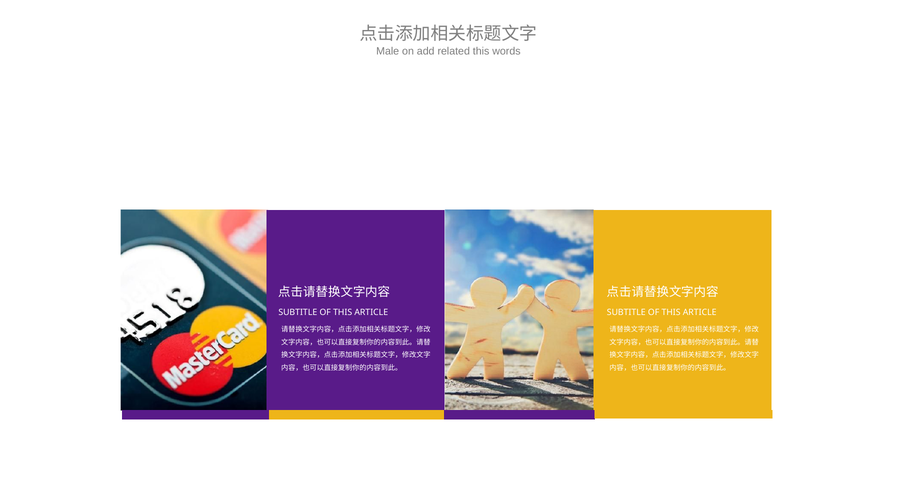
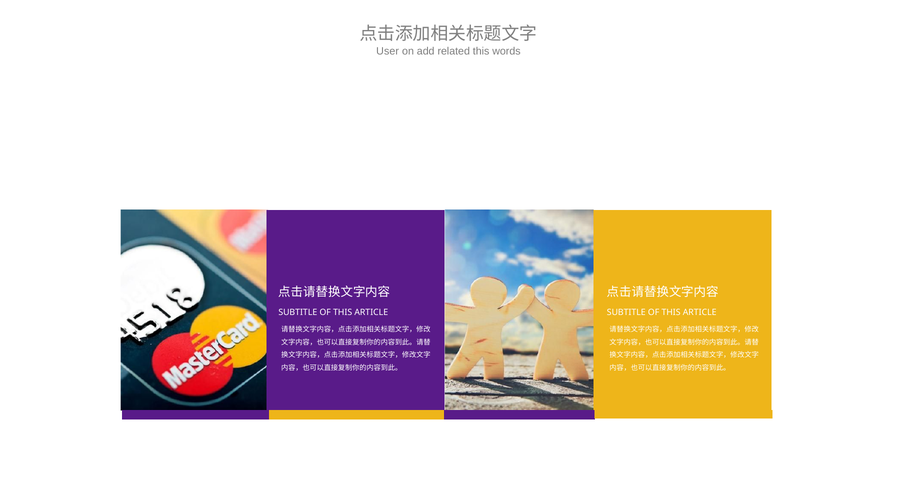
Male: Male -> User
